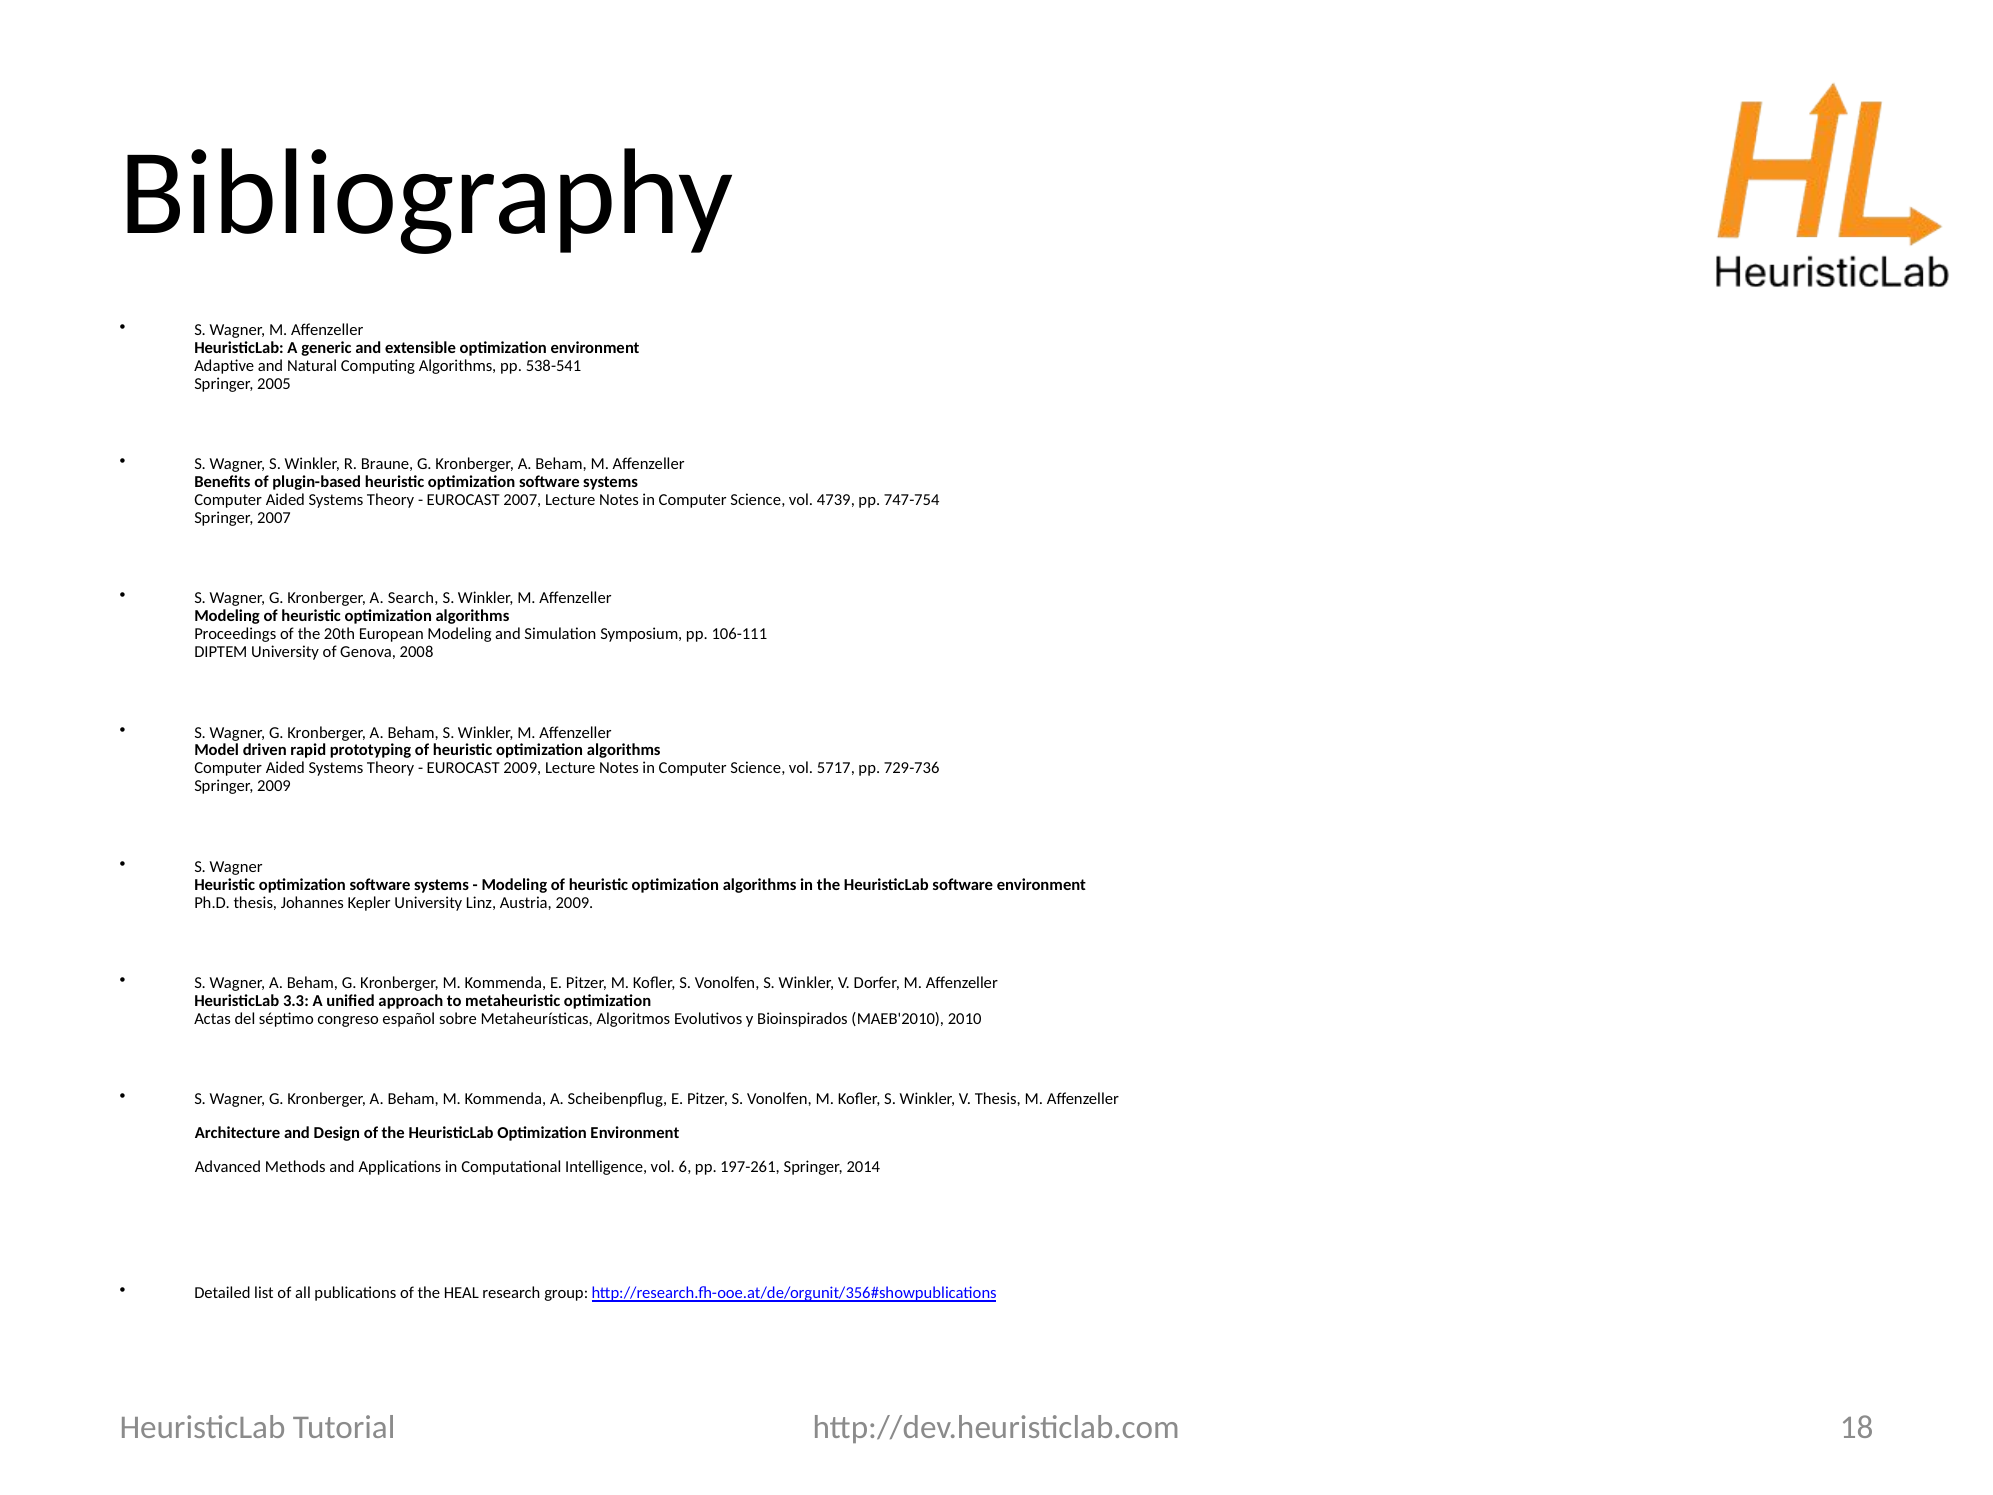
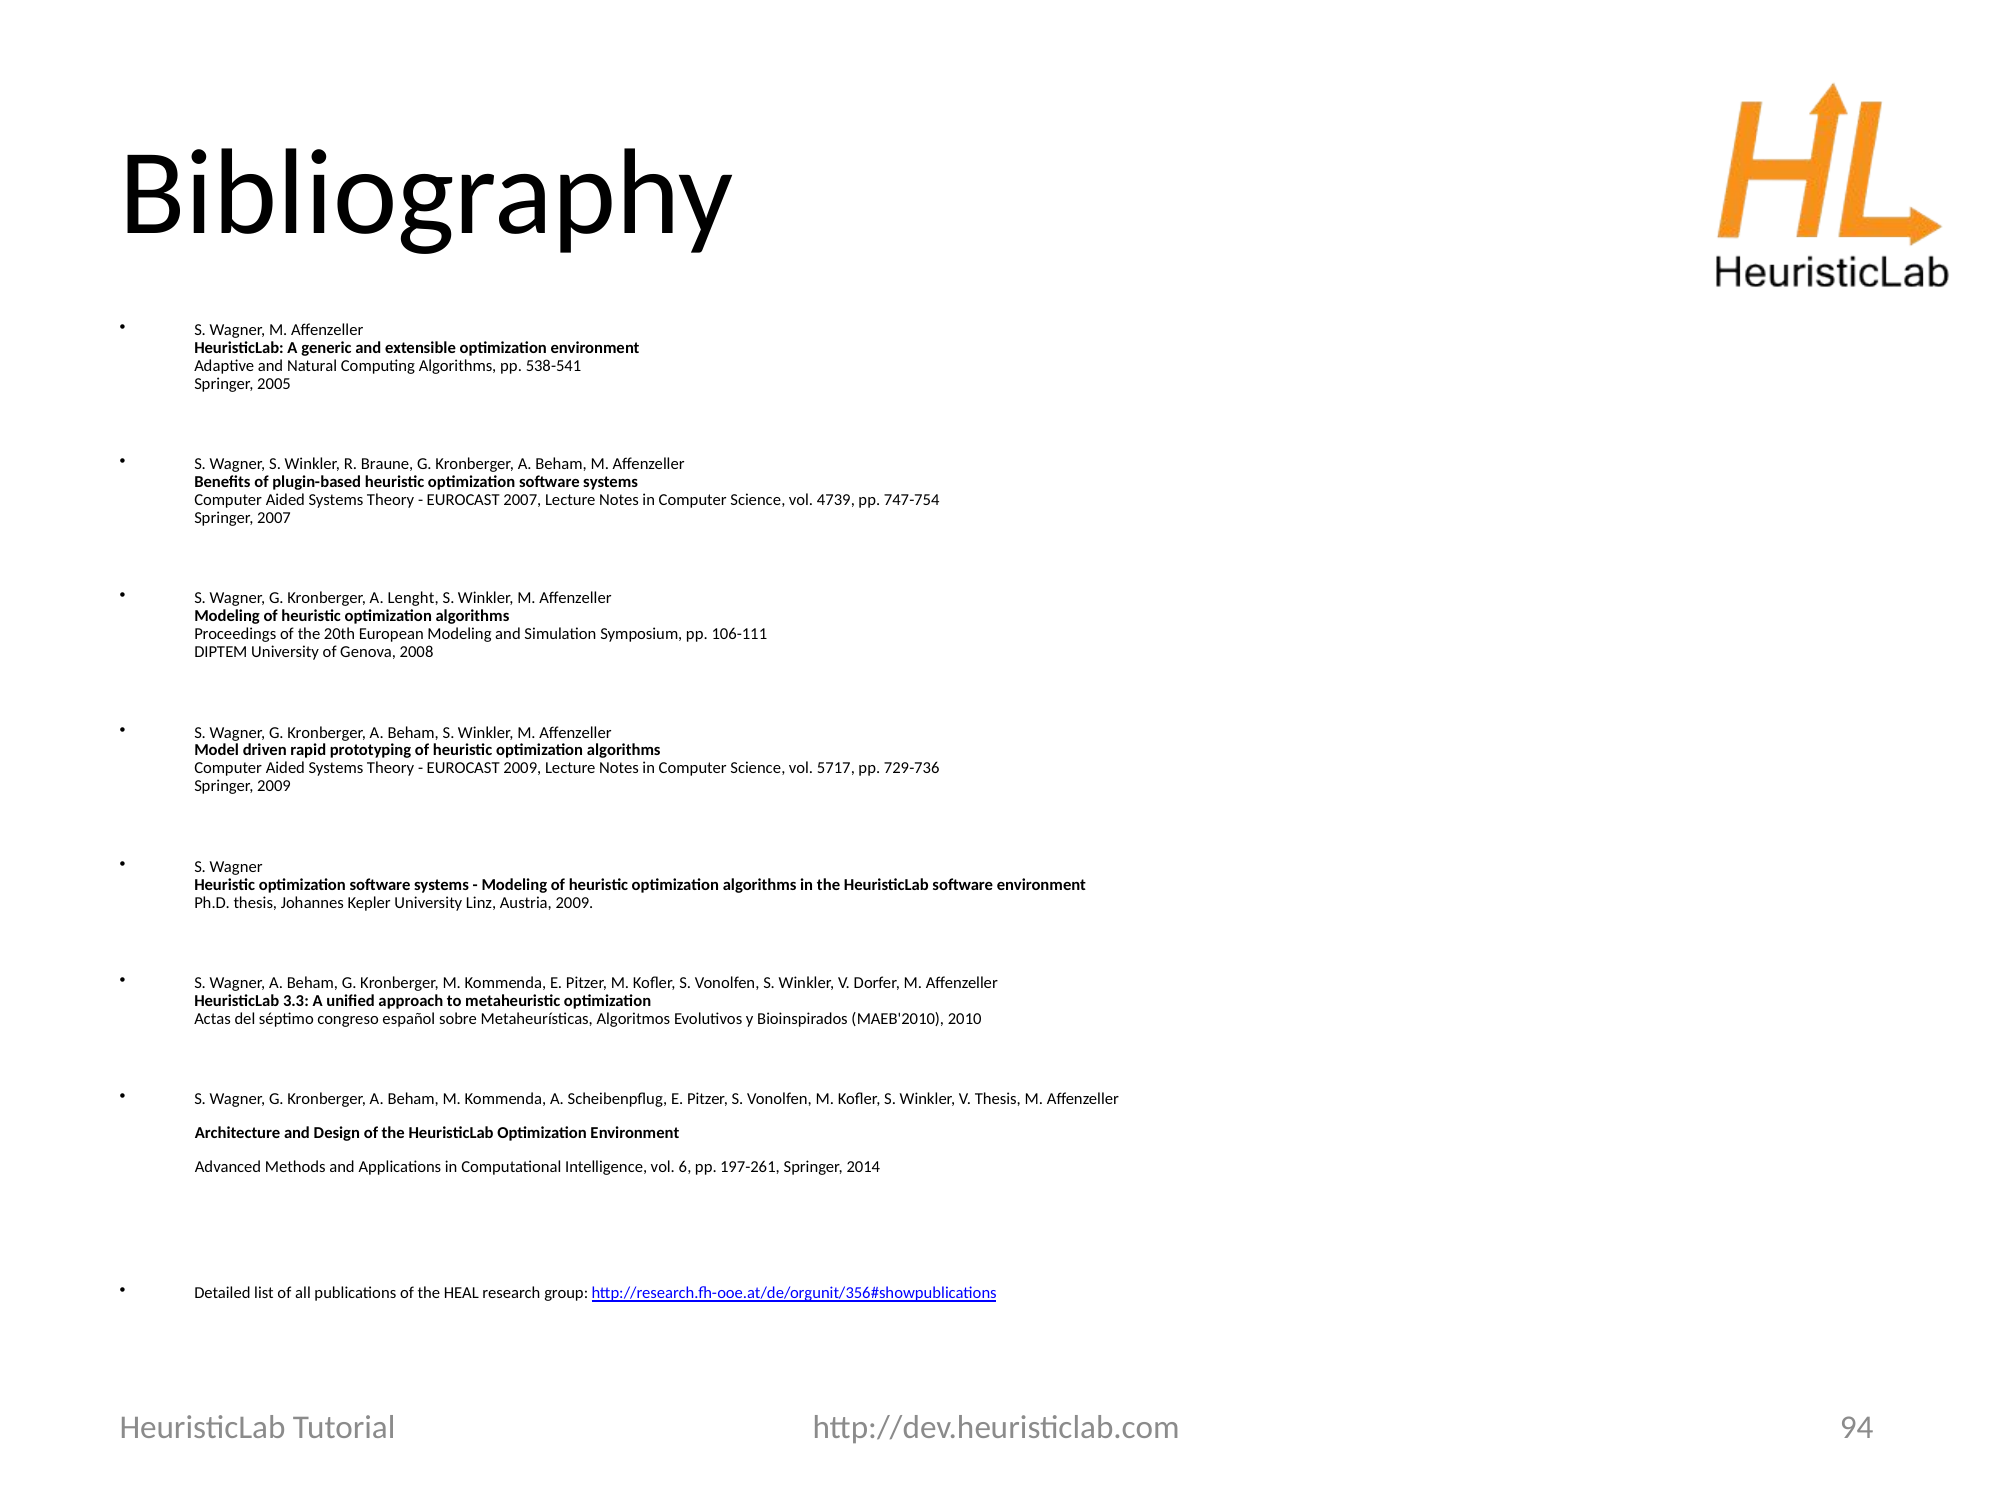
Search: Search -> Lenght
18: 18 -> 94
